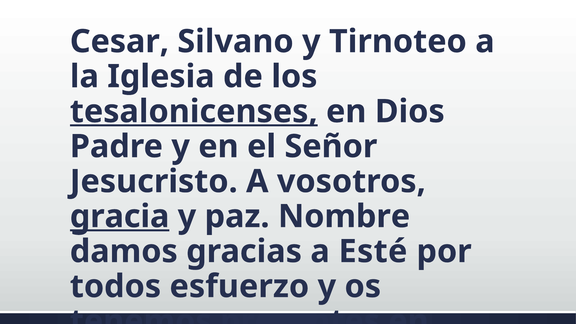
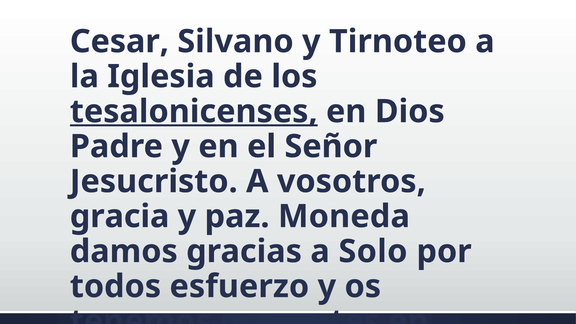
gracia underline: present -> none
Nombre: Nombre -> Moneda
Esté: Esté -> Solo
